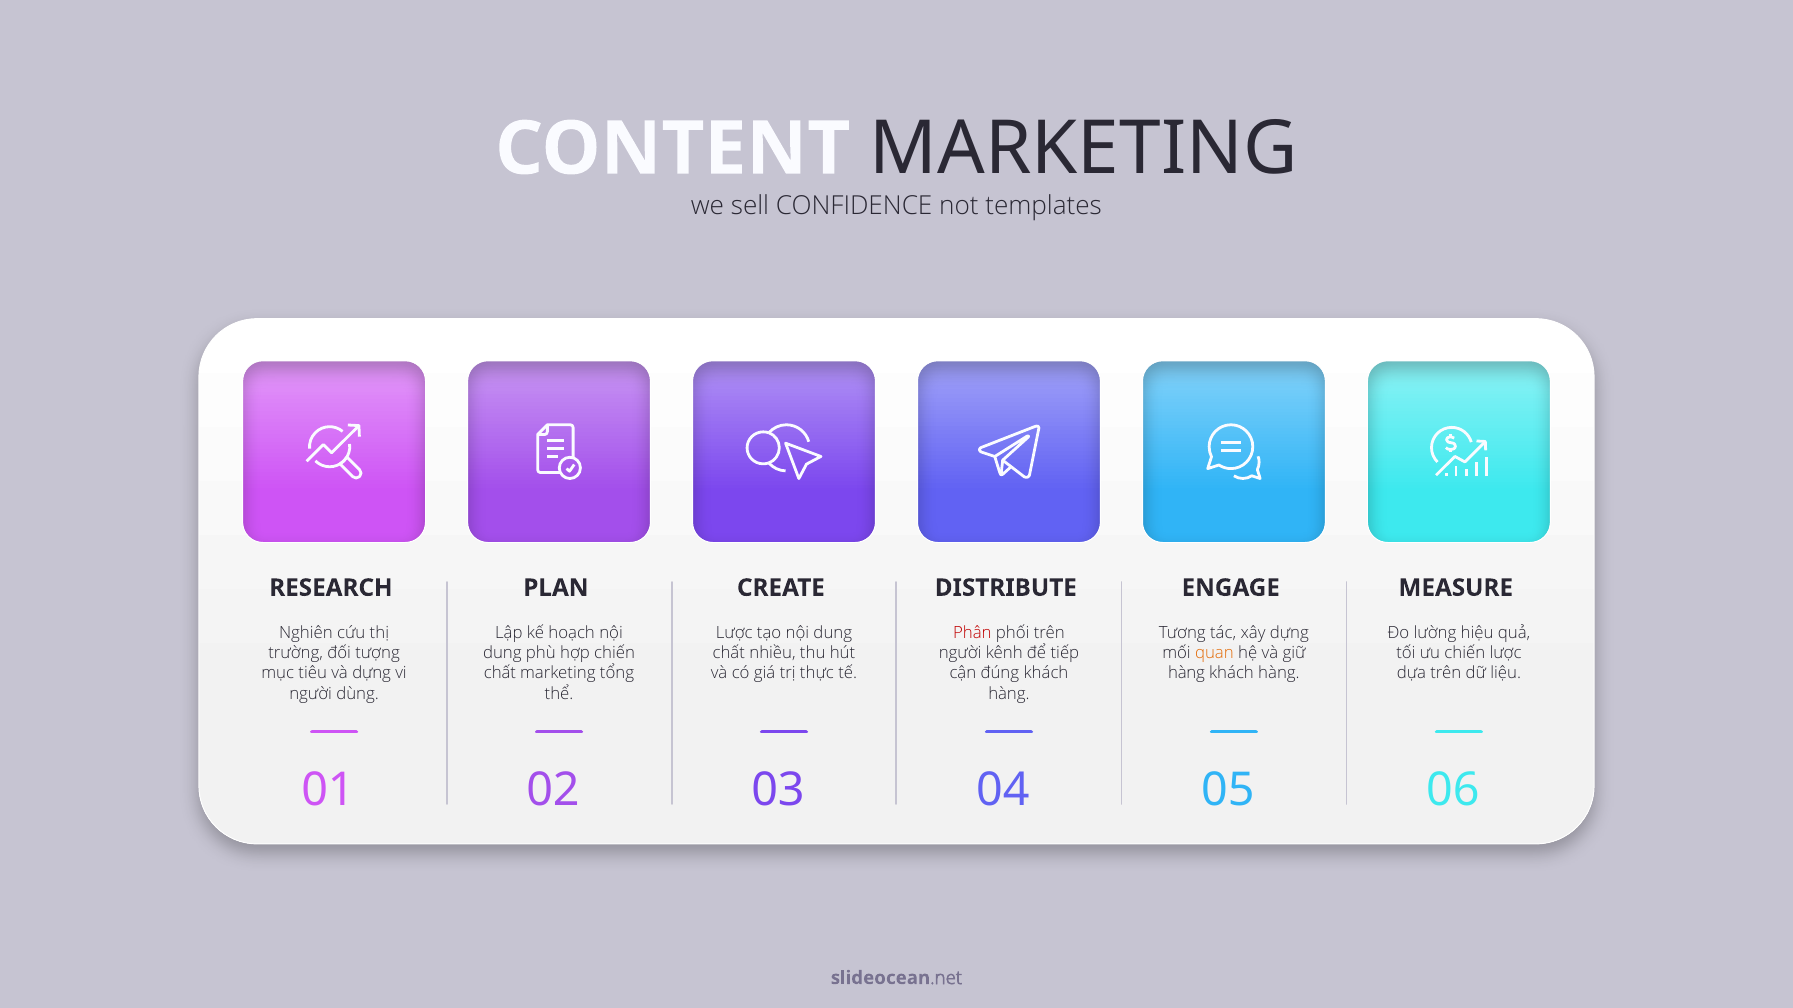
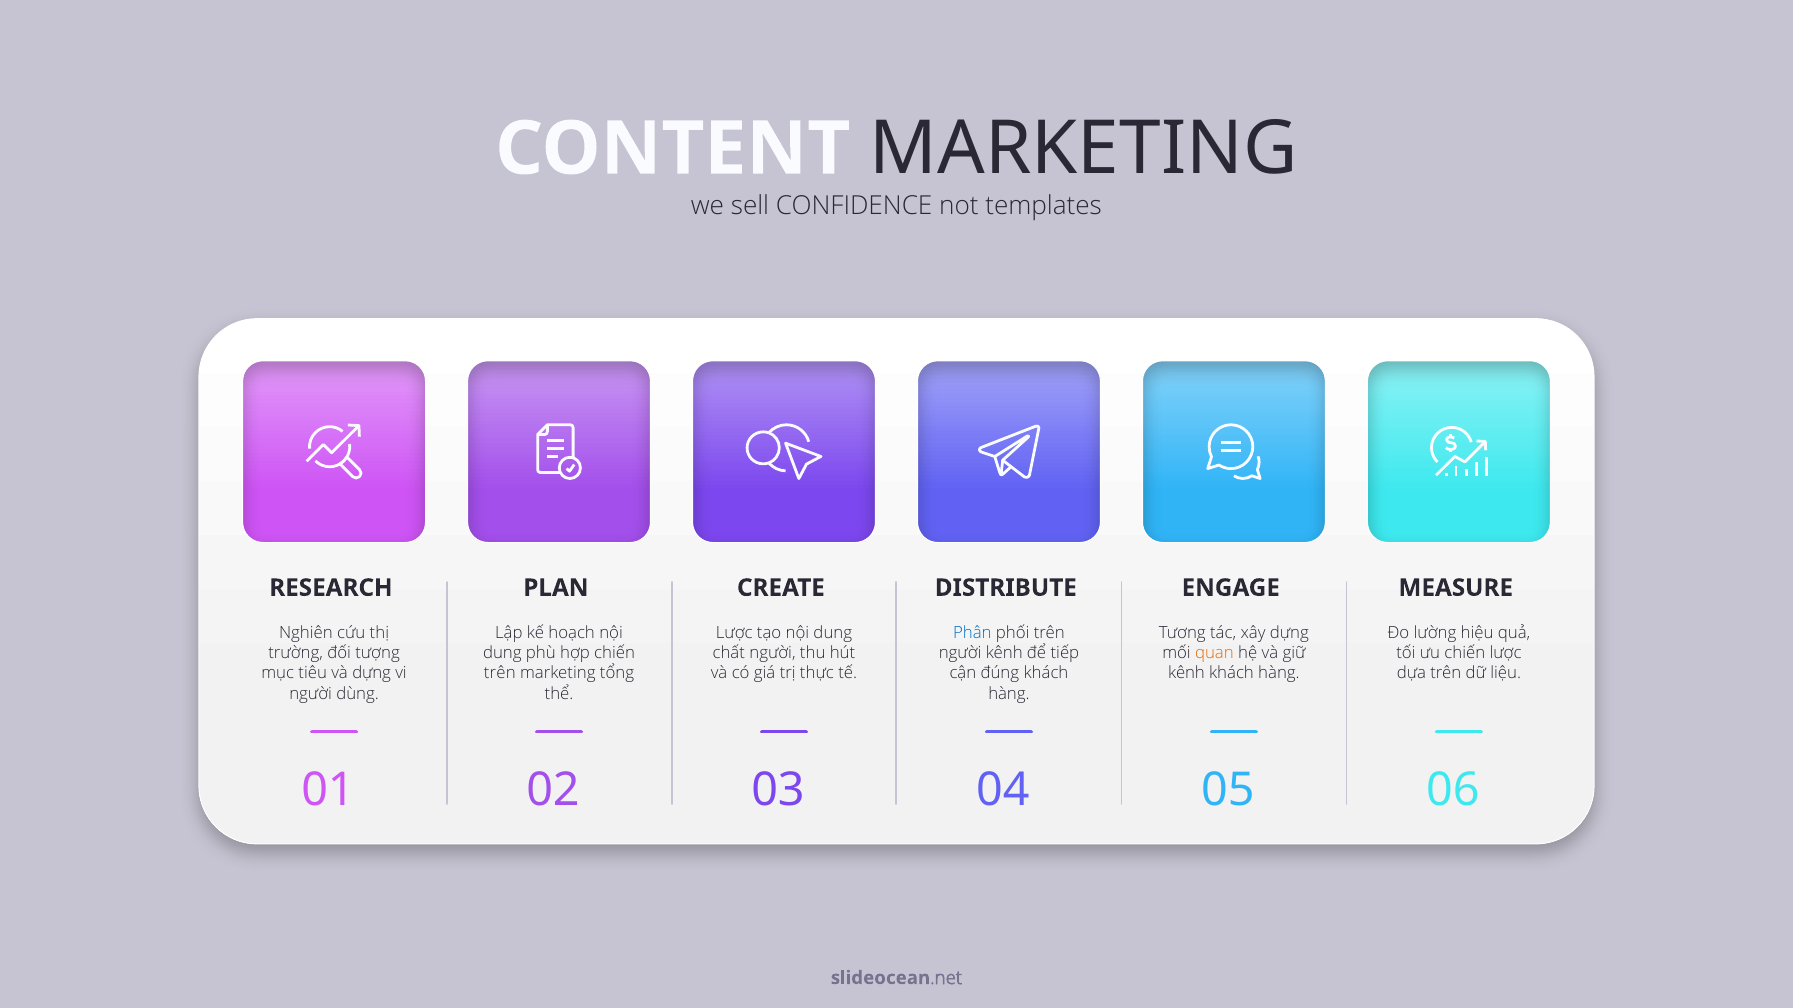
Phân colour: red -> blue
chất nhiều: nhiều -> người
chất at (500, 674): chất -> trên
hàng at (1187, 674): hàng -> kênh
